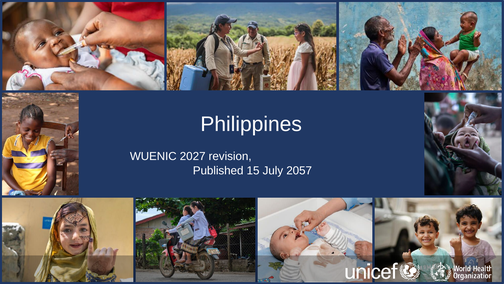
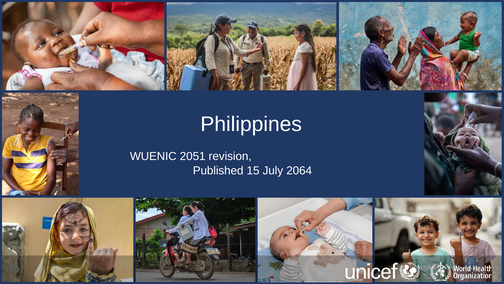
2027: 2027 -> 2051
2057: 2057 -> 2064
